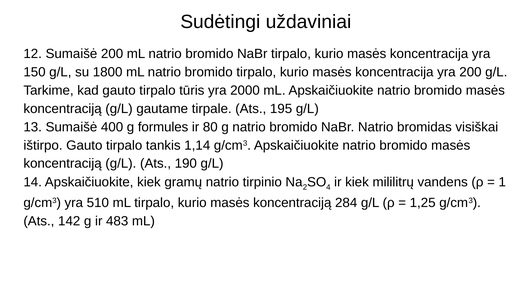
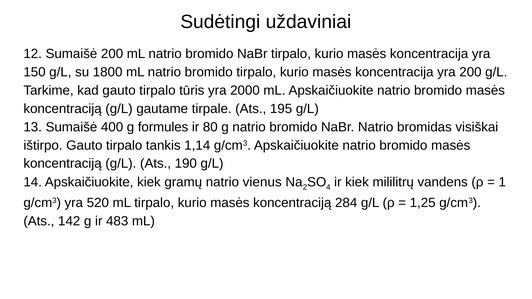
tirpinio: tirpinio -> vienus
510: 510 -> 520
